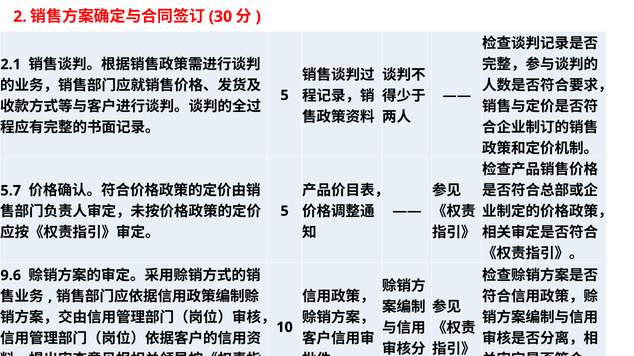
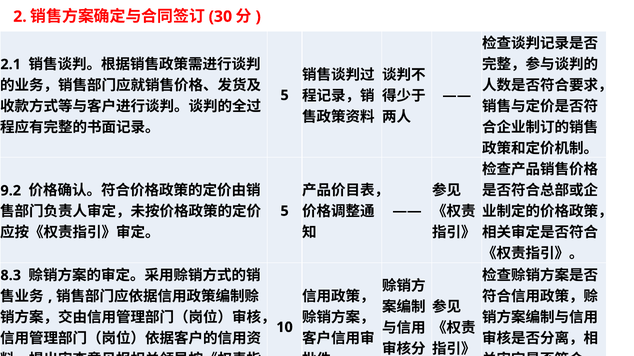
5.7: 5.7 -> 9.2
9.6: 9.6 -> 8.3
